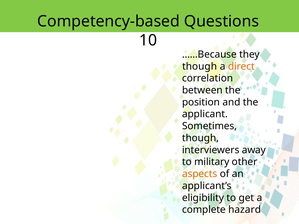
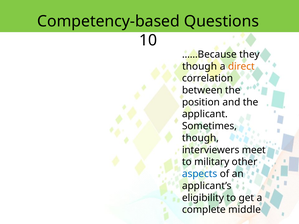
away: away -> meet
aspects colour: orange -> blue
hazard: hazard -> middle
